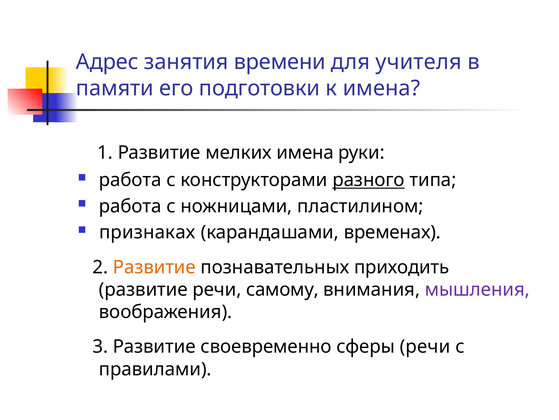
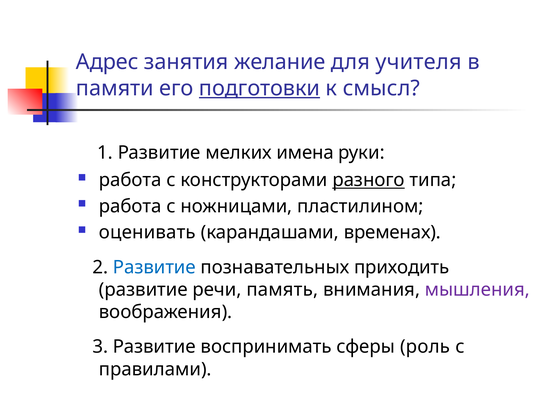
времени: времени -> желание
подготовки underline: none -> present
к имена: имена -> смысл
признаках: признаках -> оценивать
Развитие at (154, 267) colour: orange -> blue
самому: самому -> память
своевременно: своевременно -> воспринимать
сферы речи: речи -> роль
